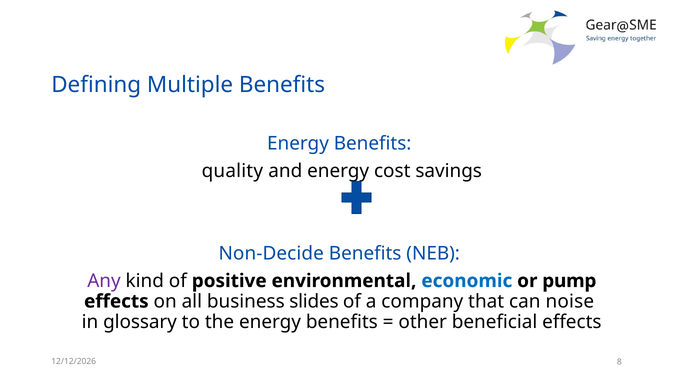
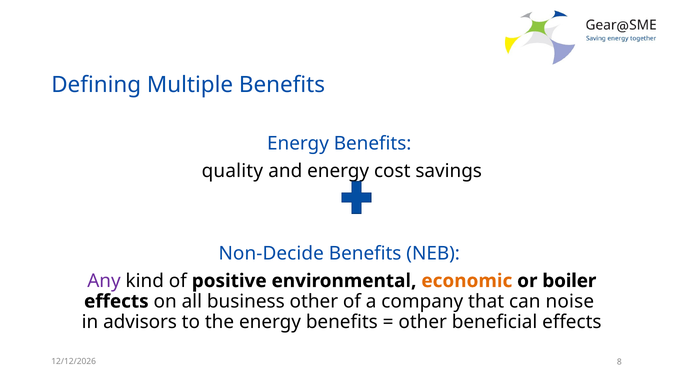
economic colour: blue -> orange
pump: pump -> boiler
business slides: slides -> other
glossary: glossary -> advisors
